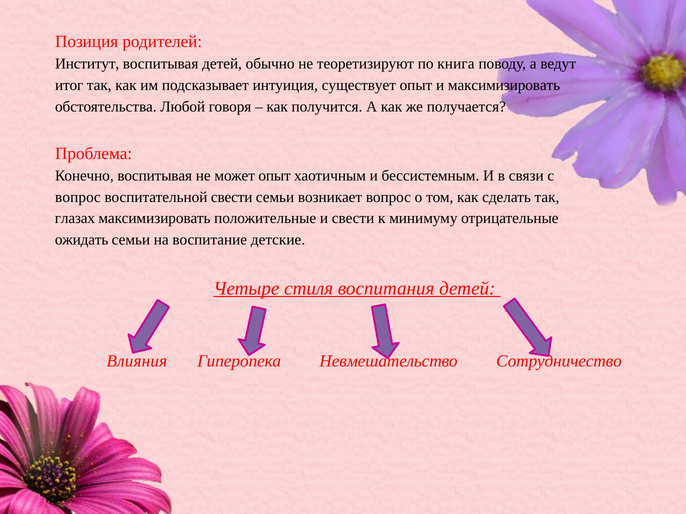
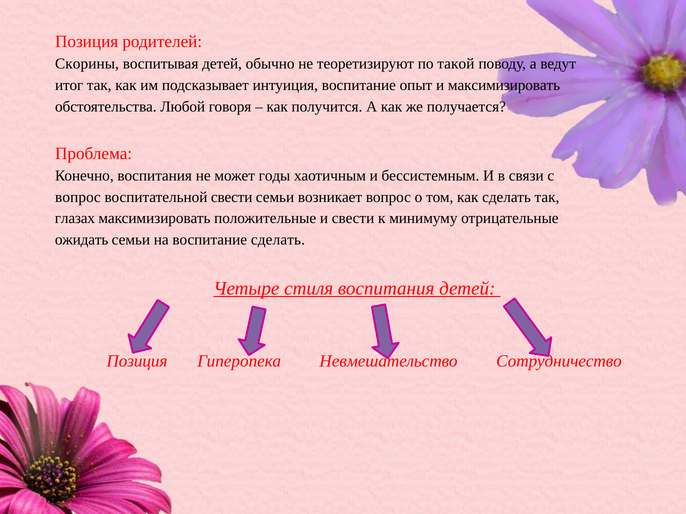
Институт: Институт -> Скорины
книга: книга -> такой
интуиция существует: существует -> воспитание
Конечно воспитывая: воспитывая -> воспитания
может опыт: опыт -> годы
воспитание детские: детские -> сделать
Влияния at (137, 362): Влияния -> Позиция
